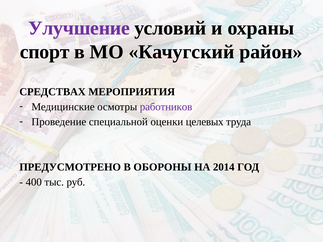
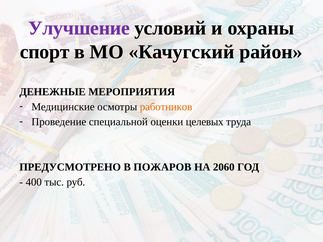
СРЕДСТВАХ: СРЕДСТВАХ -> ДЕНЕЖНЫЕ
работников colour: purple -> orange
ОБОРОНЫ: ОБОРОНЫ -> ПОЖАРОВ
2014: 2014 -> 2060
